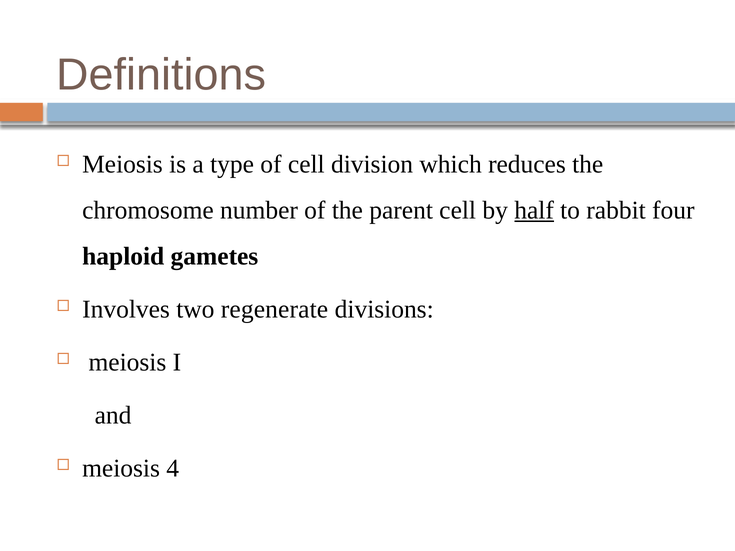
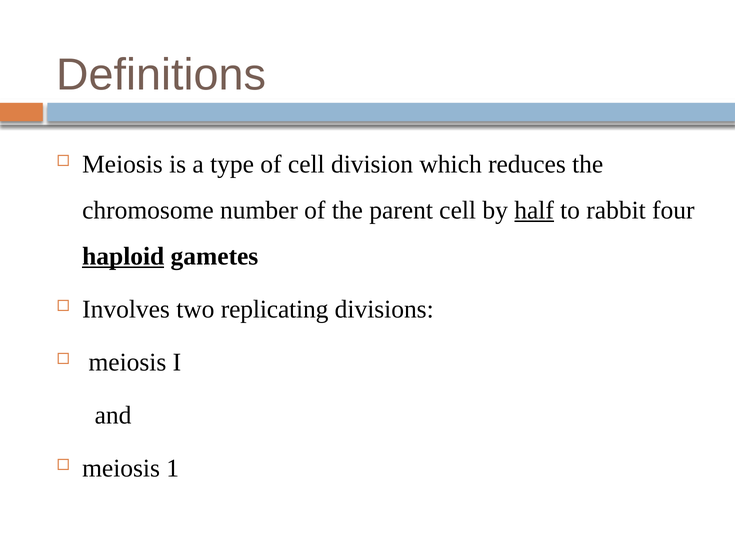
haploid underline: none -> present
regenerate: regenerate -> replicating
4: 4 -> 1
